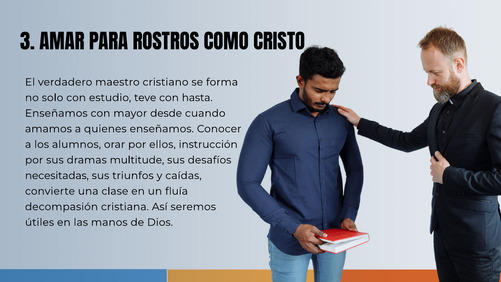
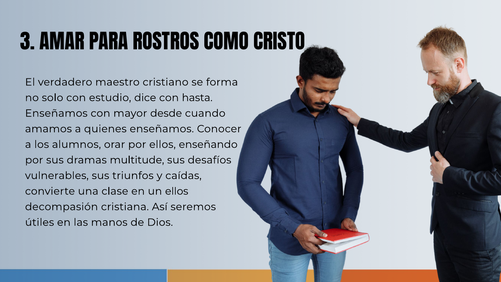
teve: teve -> dice
instrucción: instrucción -> enseñando
necesitadas: necesitadas -> vulnerables
un fluía: fluía -> ellos
